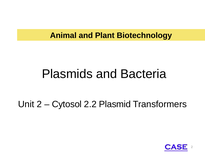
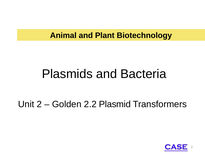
Cytosol: Cytosol -> Golden
